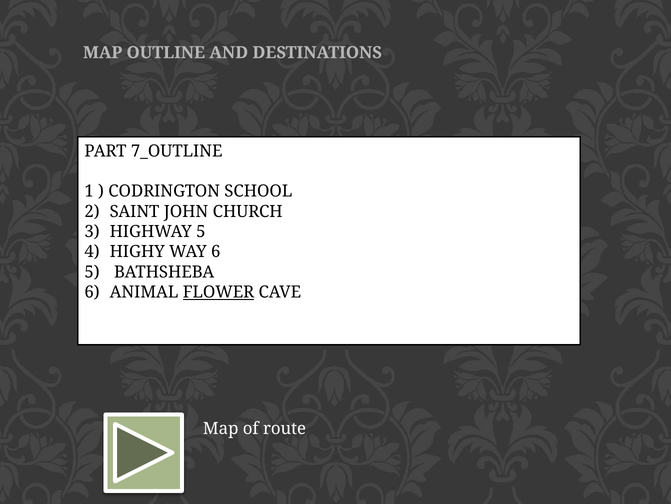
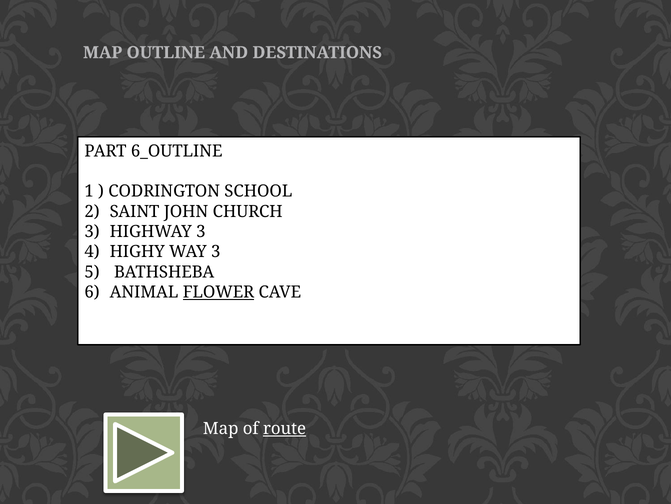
7_OUTLINE: 7_OUTLINE -> 6_OUTLINE
HIGHWAY 5: 5 -> 3
WAY 6: 6 -> 3
route underline: none -> present
